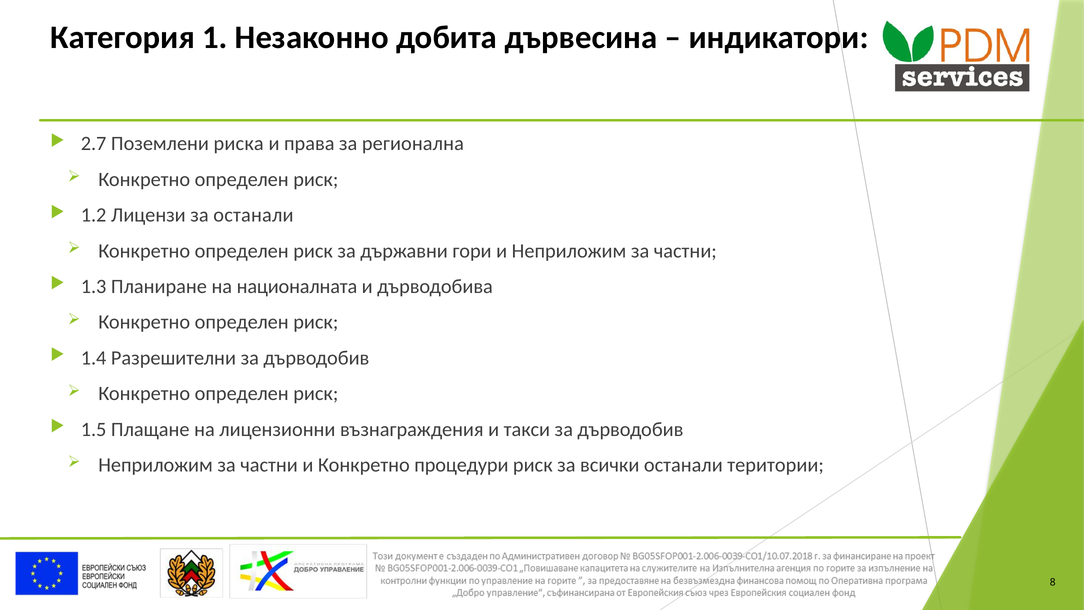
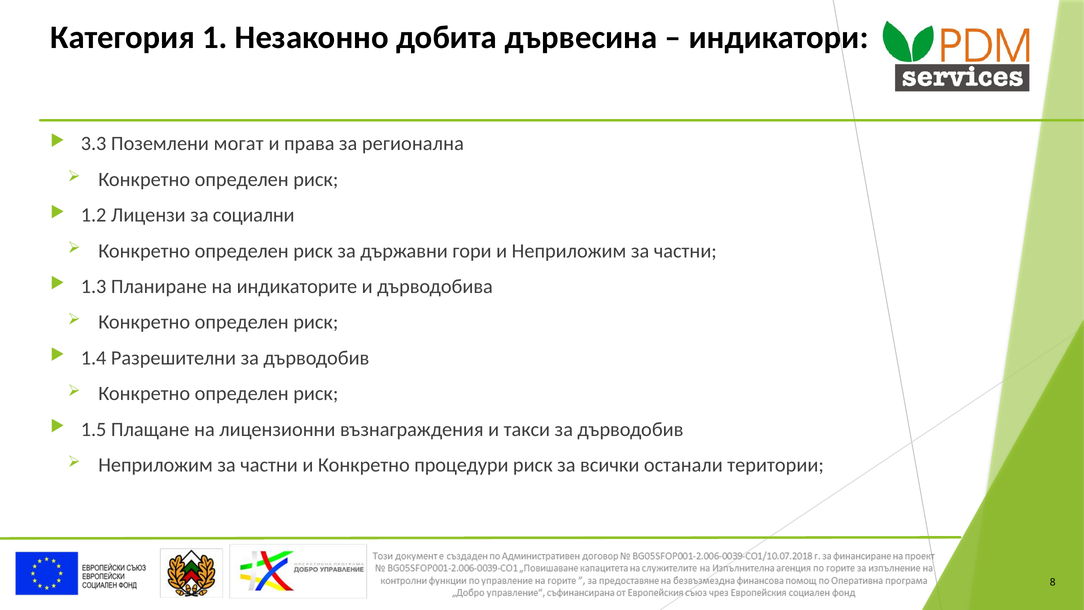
2.7: 2.7 -> 3.3
риска: риска -> могат
за останали: останали -> социални
националната: националната -> индикаторите
